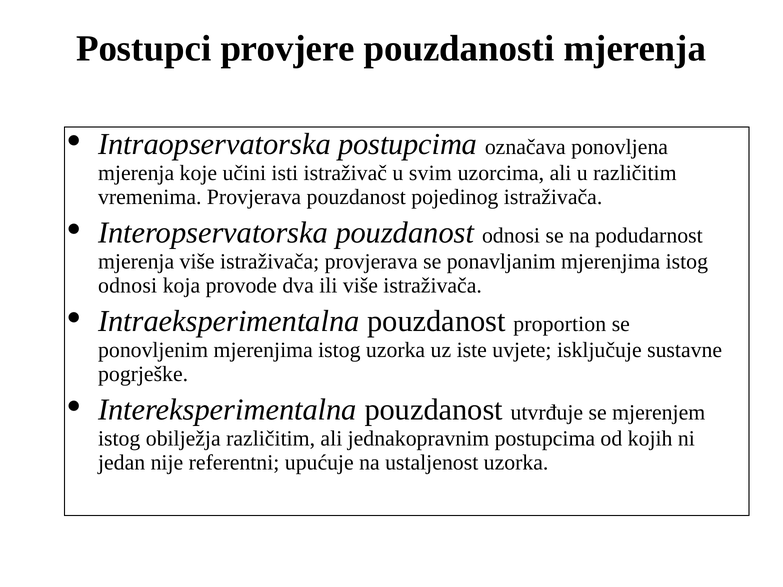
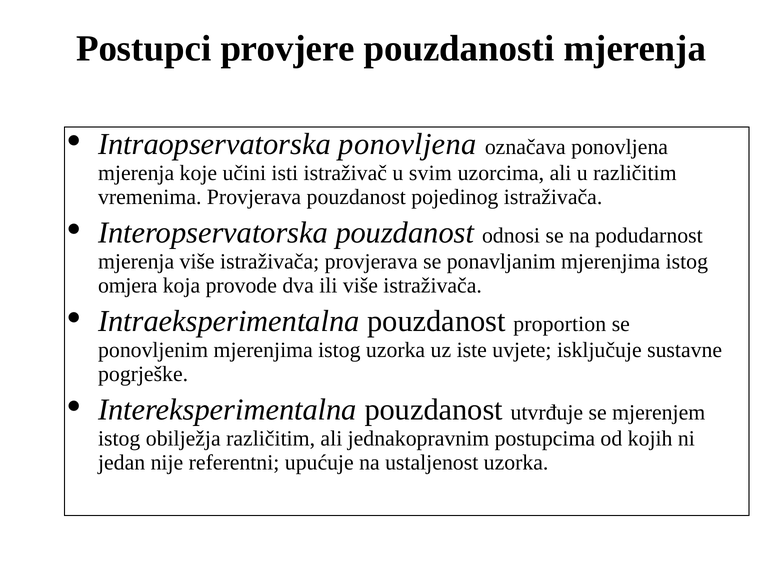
Intraopservatorska postupcima: postupcima -> ponovljena
odnosi at (128, 286): odnosi -> omjera
